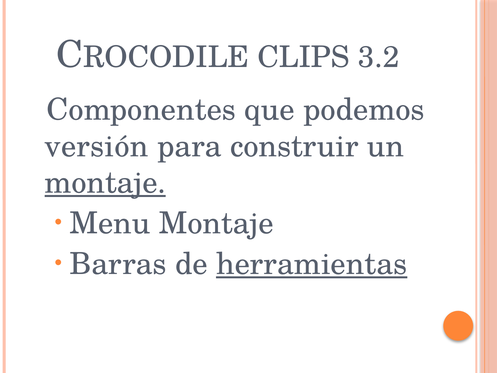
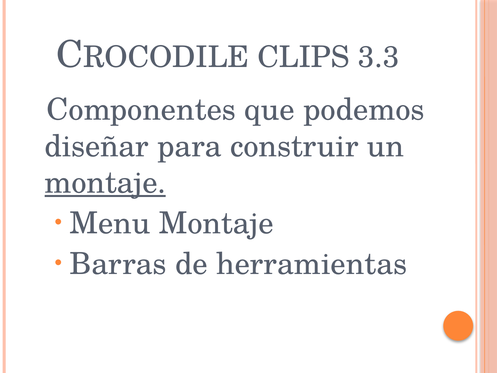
3.2: 3.2 -> 3.3
versión: versión -> diseñar
herramientas underline: present -> none
